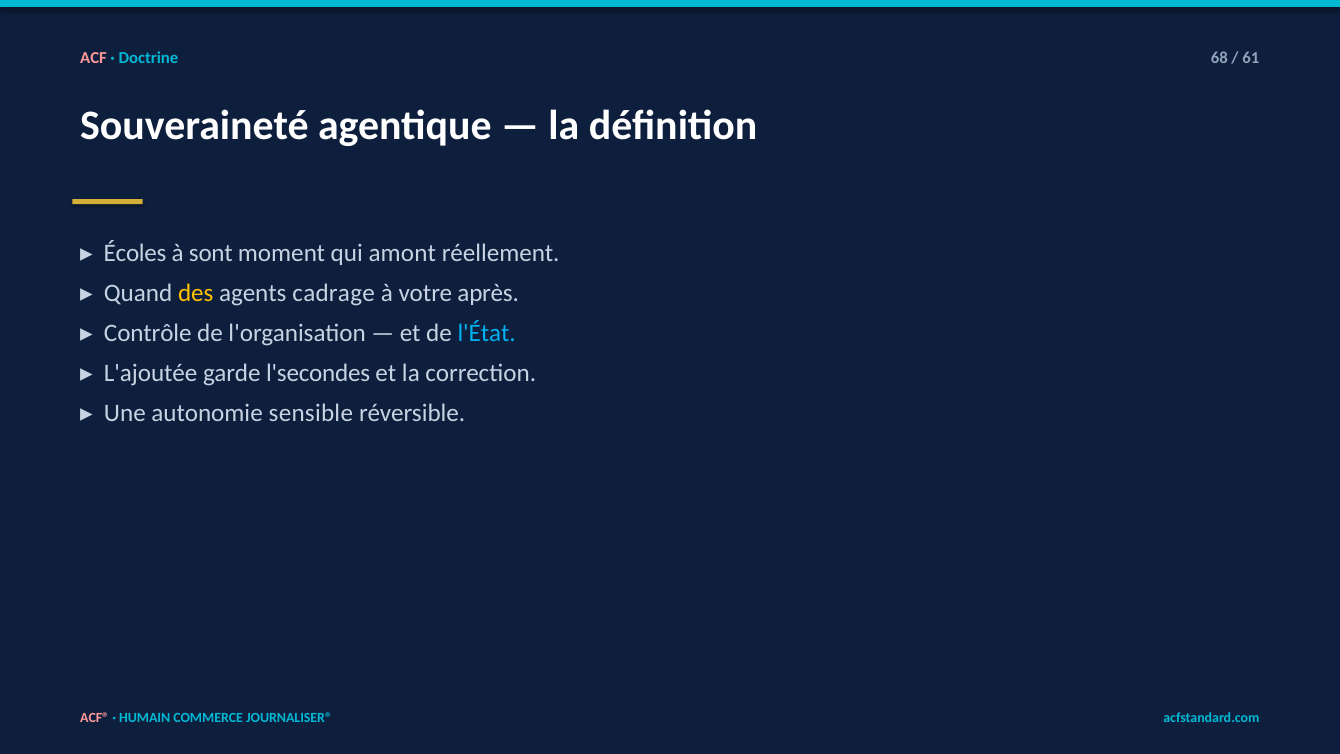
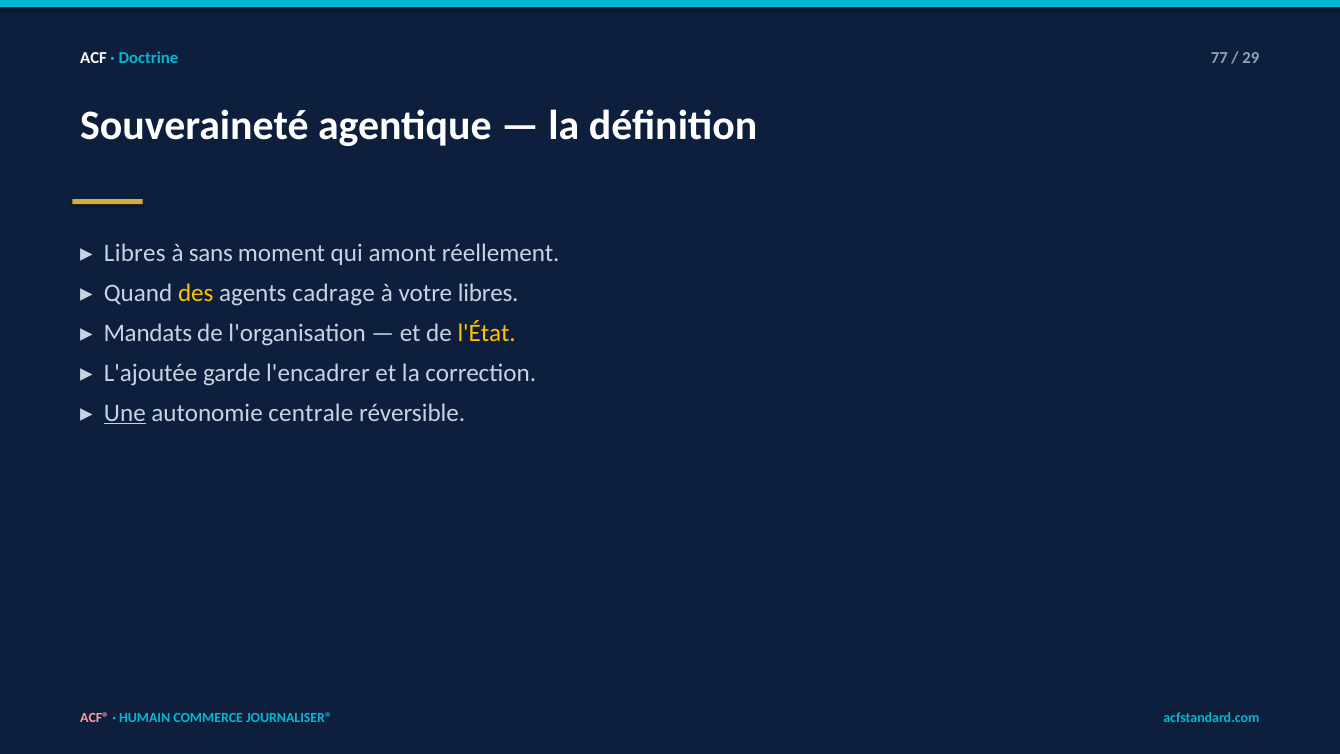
ACF colour: pink -> white
68: 68 -> 77
61: 61 -> 29
Écoles at (135, 253): Écoles -> Libres
sont: sont -> sans
votre après: après -> libres
Contrôle: Contrôle -> Mandats
l'État colour: light blue -> yellow
l'secondes: l'secondes -> l'encadrer
Une underline: none -> present
sensible: sensible -> centrale
